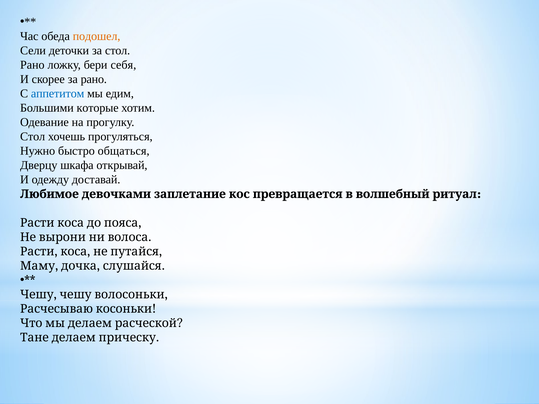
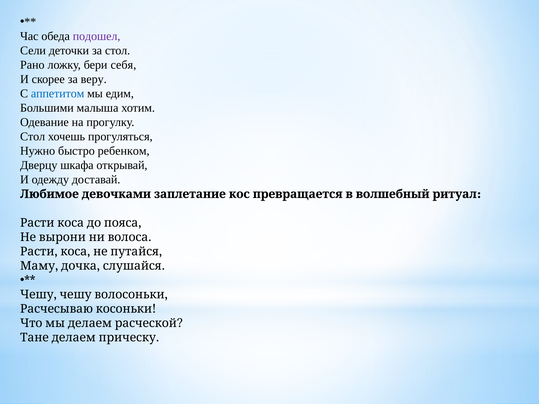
подошел colour: orange -> purple
за рано: рано -> веру
которые: которые -> малыша
общаться: общаться -> ребенком
